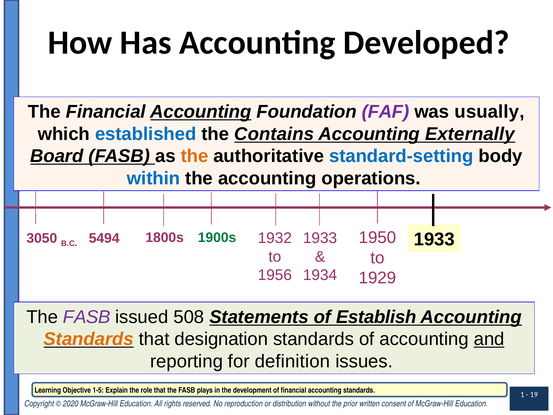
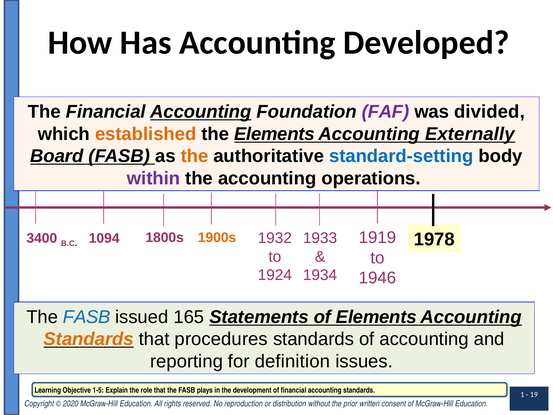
usually: usually -> divided
established colour: blue -> orange
the Contains: Contains -> Elements
within colour: blue -> purple
1950: 1950 -> 1919
1933 at (434, 239): 1933 -> 1978
3050: 3050 -> 3400
5494: 5494 -> 1094
1900s colour: green -> orange
1956: 1956 -> 1924
1929: 1929 -> 1946
FASB at (87, 317) colour: purple -> blue
508: 508 -> 165
of Establish: Establish -> Elements
designation: designation -> procedures
and underline: present -> none
